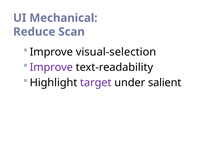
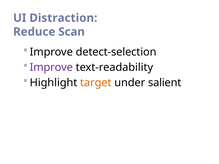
Mechanical: Mechanical -> Distraction
visual-selection: visual-selection -> detect-selection
target colour: purple -> orange
